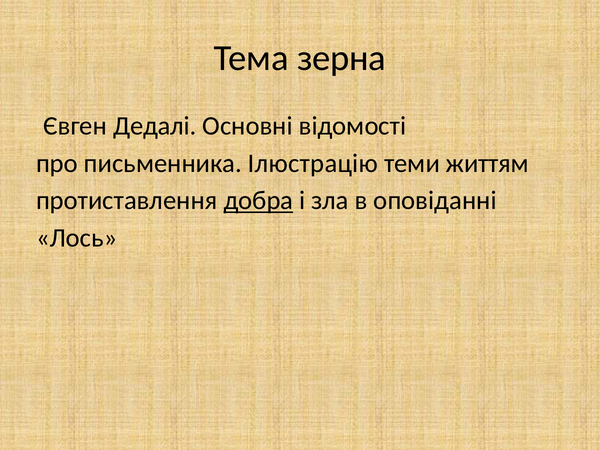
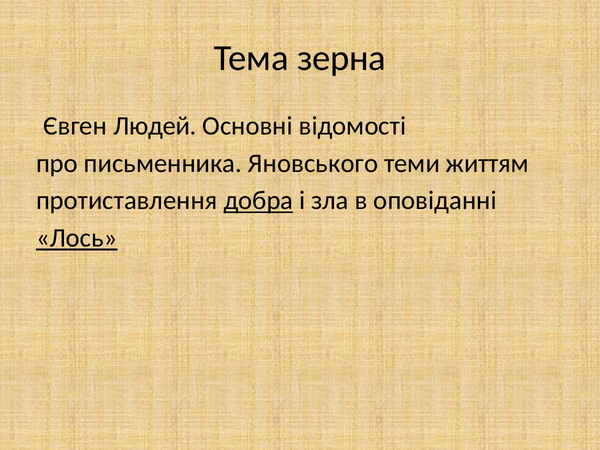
Дедалі: Дедалі -> Людей
Ілюстрацію: Ілюстрацію -> Яновського
Лось underline: none -> present
